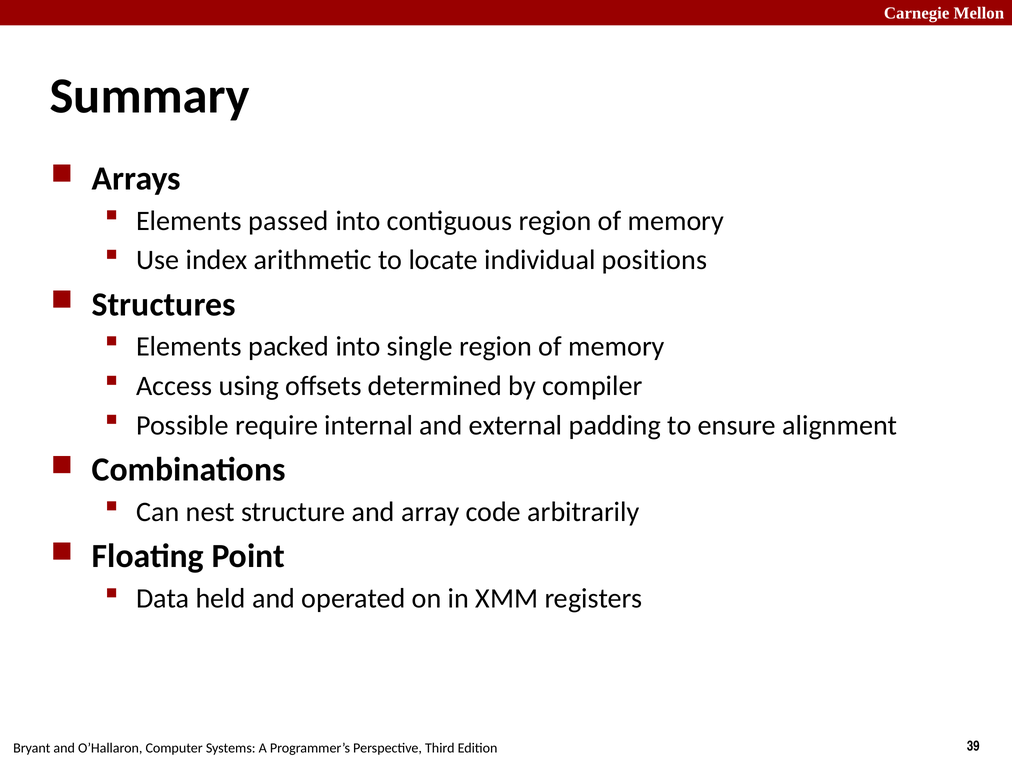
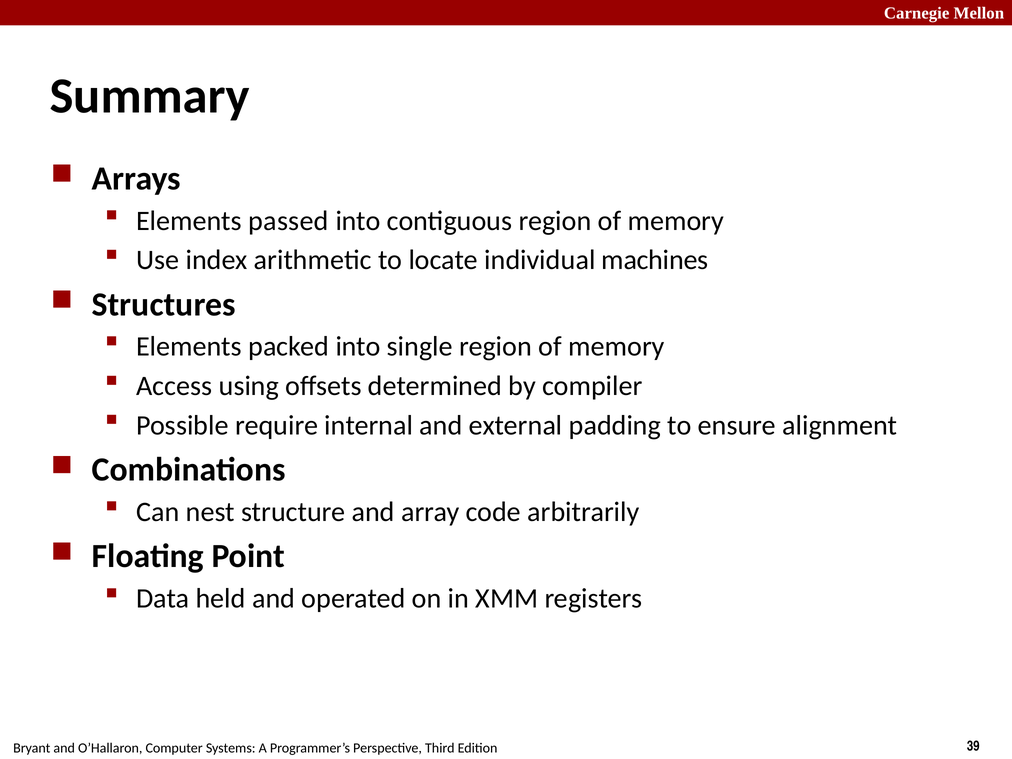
positions: positions -> machines
